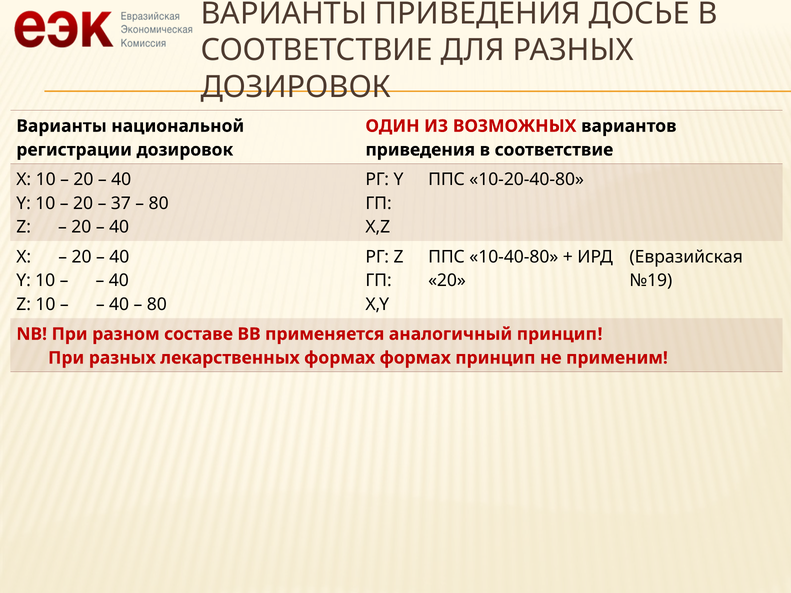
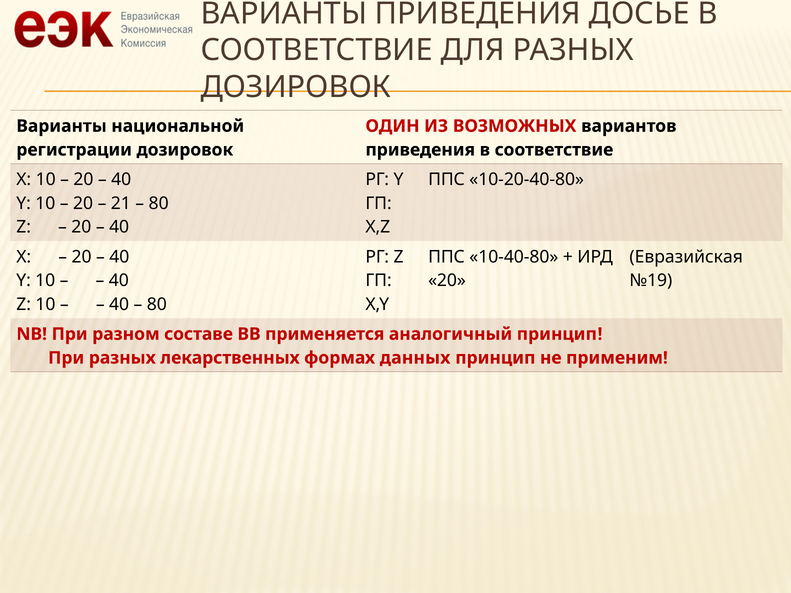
37: 37 -> 21
формах формах: формах -> данных
